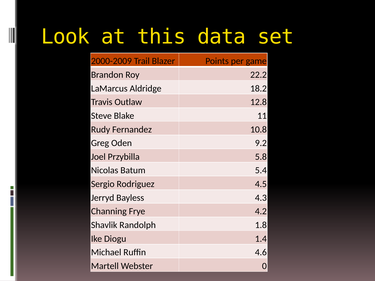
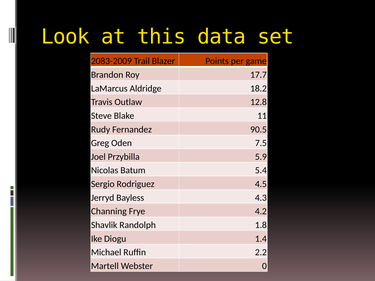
2000-2009: 2000-2009 -> 2083-2009
22.2: 22.2 -> 17.7
10.8: 10.8 -> 90.5
9.2: 9.2 -> 7.5
5.8: 5.8 -> 5.9
4.6: 4.6 -> 2.2
